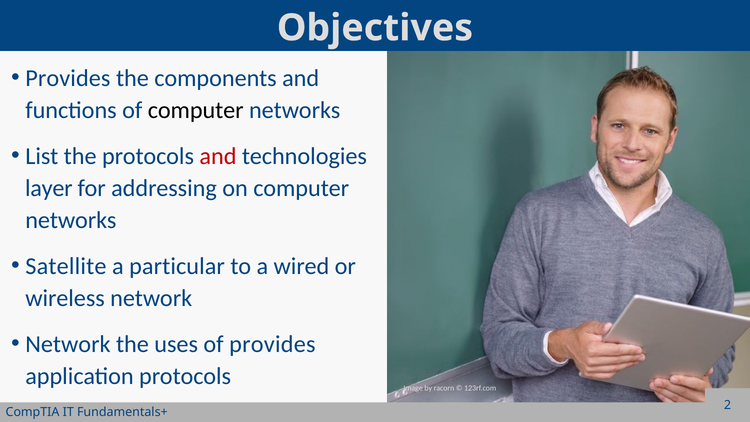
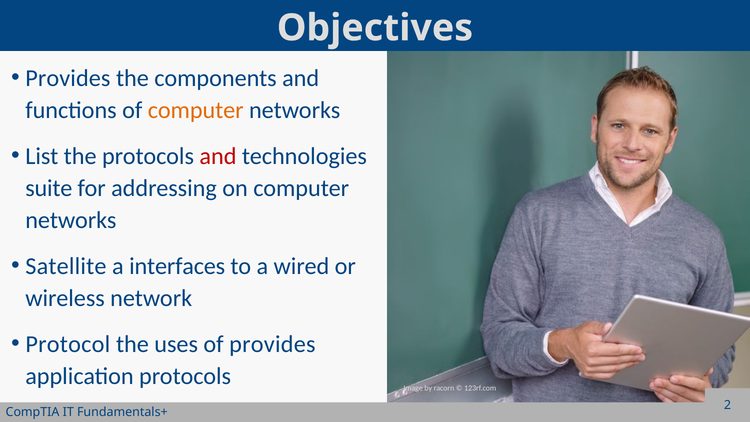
computer at (196, 110) colour: black -> orange
layer: layer -> suite
particular: particular -> interfaces
Network at (68, 344): Network -> Protocol
